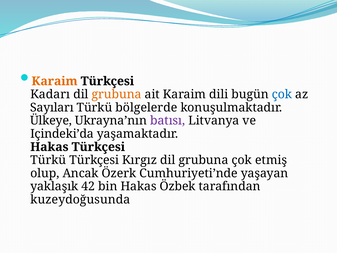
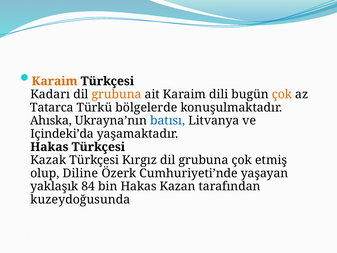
çok at (282, 94) colour: blue -> orange
Sayıları: Sayıları -> Tatarca
Ülkeye: Ülkeye -> Ahıska
batısı colour: purple -> blue
Türkü at (48, 160): Türkü -> Kazak
Ancak: Ancak -> Diline
42: 42 -> 84
Özbek: Özbek -> Kazan
